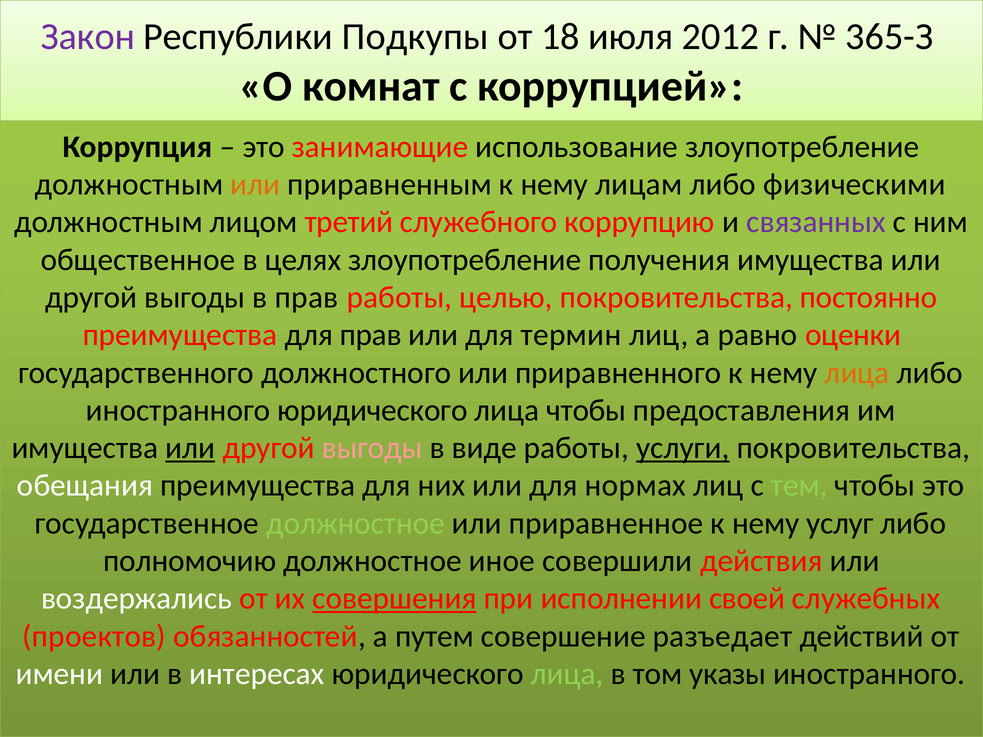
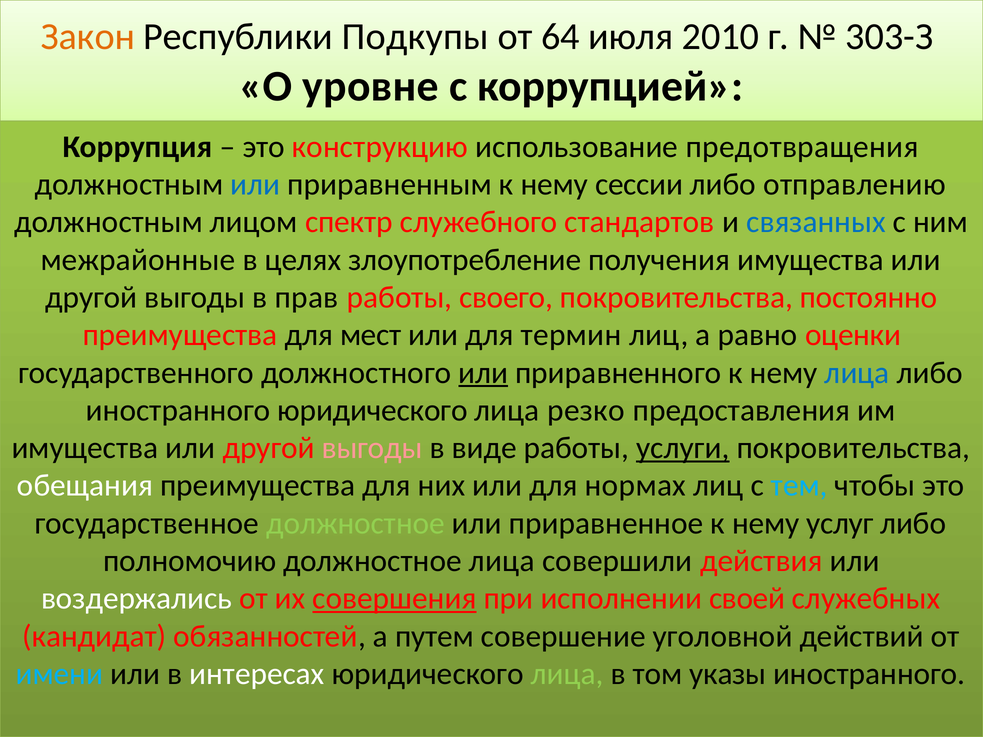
Закон colour: purple -> orange
18: 18 -> 64
2012: 2012 -> 2010
365-З: 365-З -> 303-З
комнат: комнат -> уровне
занимающие: занимающие -> конструкцию
использование злоупотребление: злоупотребление -> предотвращения
или at (255, 185) colour: orange -> blue
лицам: лицам -> сессии
физическими: физическими -> отправлению
третий: третий -> спектр
коррупцию: коррупцию -> стандартов
связанных colour: purple -> blue
общественное: общественное -> межрайонные
целью: целью -> своего
для прав: прав -> мест
или at (483, 373) underline: none -> present
лица at (857, 373) colour: orange -> blue
лица чтобы: чтобы -> резко
или at (190, 448) underline: present -> none
тем colour: light green -> light blue
должностное иное: иное -> лица
проектов: проектов -> кандидат
разъедает: разъедает -> уголовной
имени colour: white -> light blue
